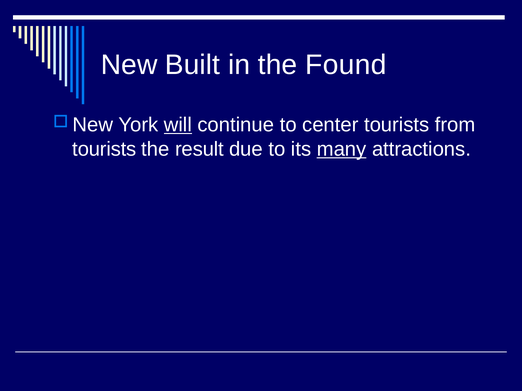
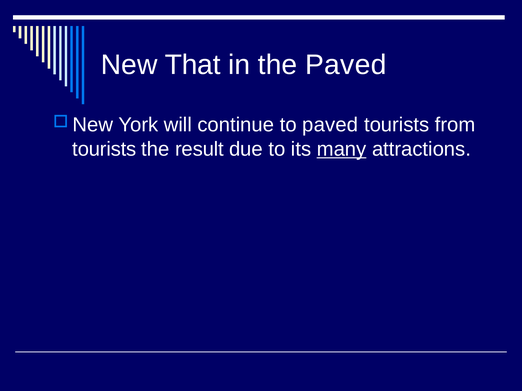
Built: Built -> That
the Found: Found -> Paved
will underline: present -> none
to center: center -> paved
